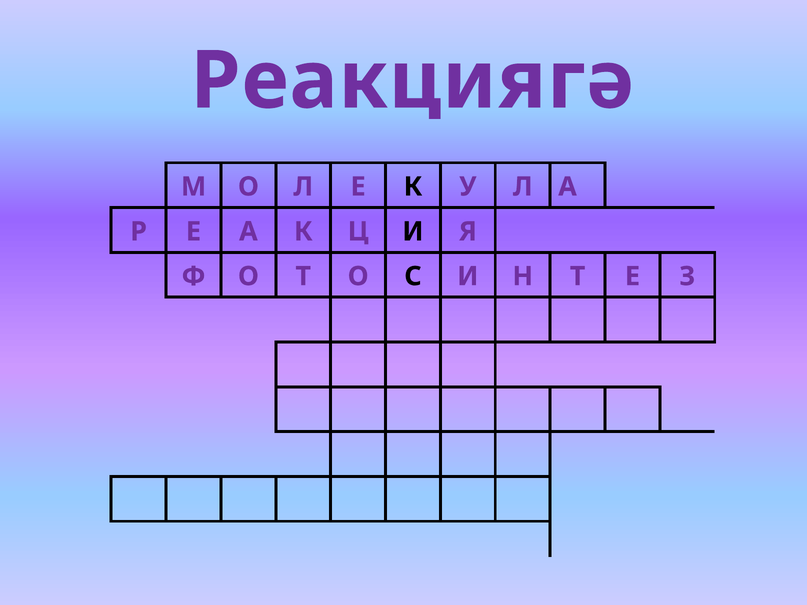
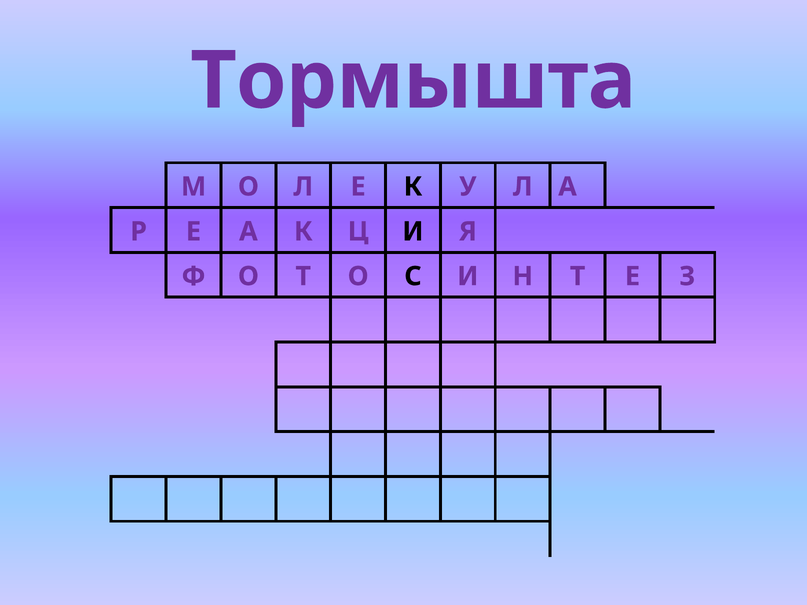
Реакциягә: Реакциягә -> Тормышта
